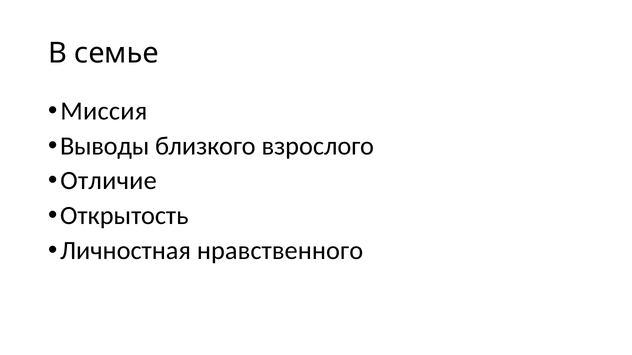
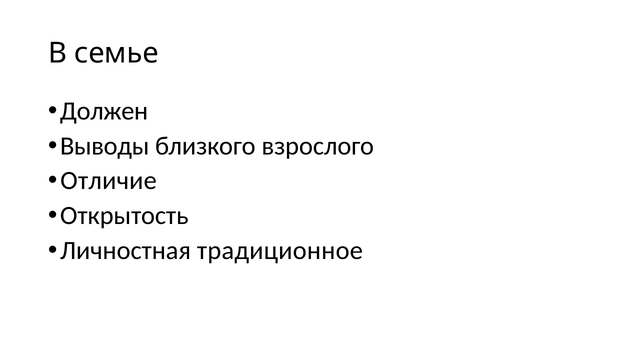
Миссия: Миссия -> Должен
нравственного: нравственного -> традиционное
